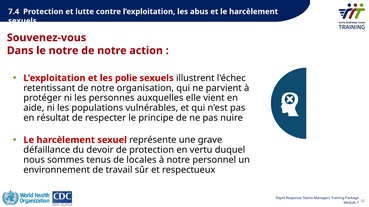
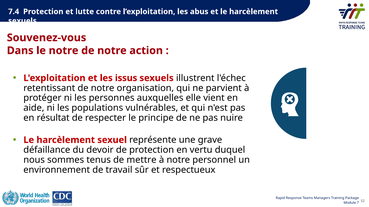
polie: polie -> issus
locales: locales -> mettre
